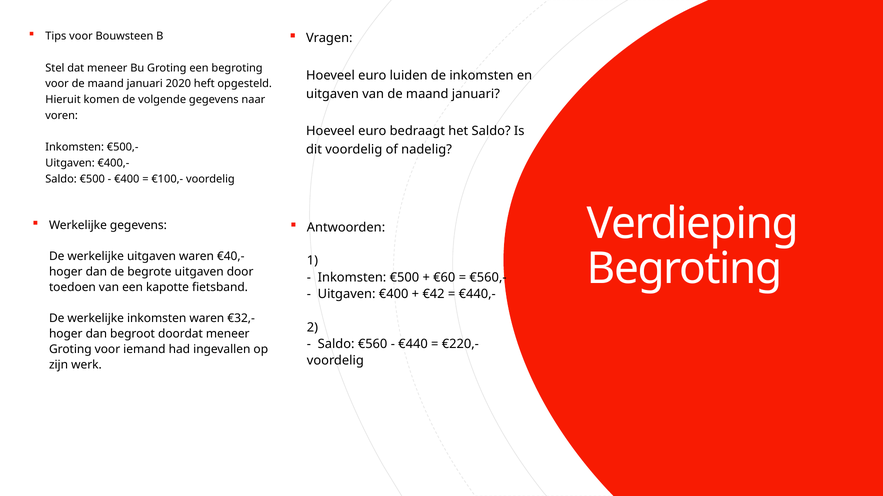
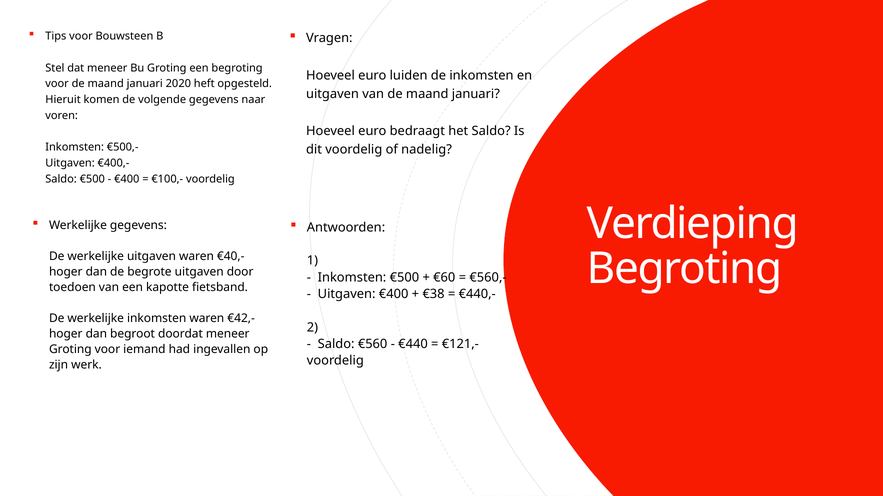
€42: €42 -> €38
€32,-: €32,- -> €42,-
€220,-: €220,- -> €121,-
